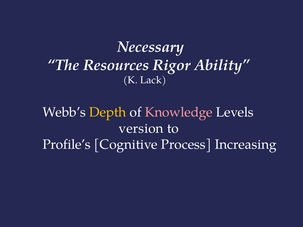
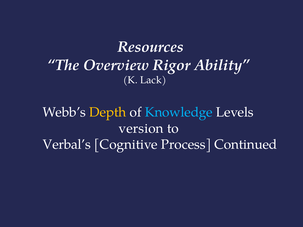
Necessary: Necessary -> Resources
Resources: Resources -> Overview
Knowledge colour: pink -> light blue
Profile’s: Profile’s -> Verbal’s
Increasing: Increasing -> Continued
